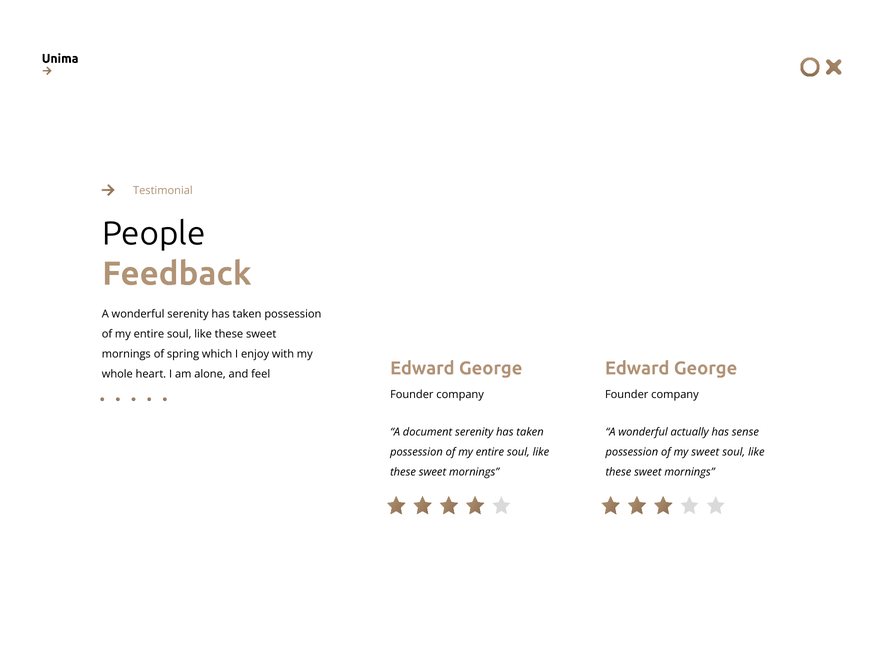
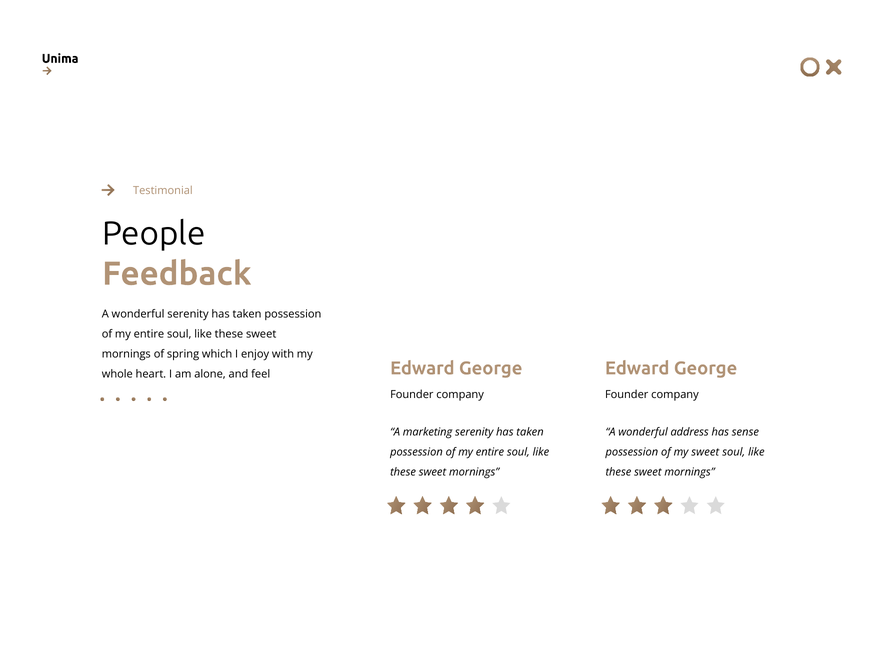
document: document -> marketing
actually: actually -> address
